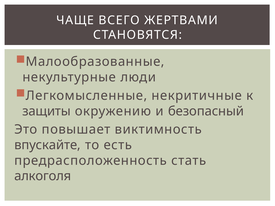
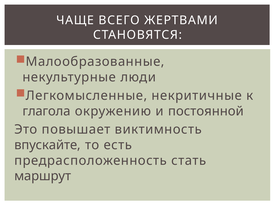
защиты: защиты -> глагола
безопасный: безопасный -> постоянной
алкоголя: алкоголя -> маршрут
